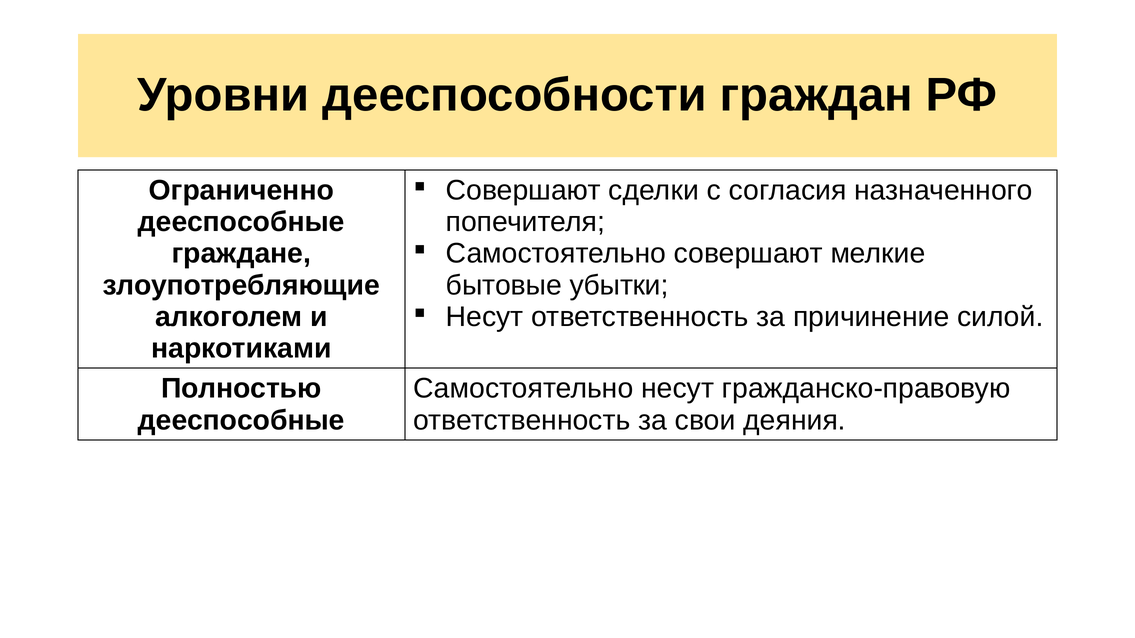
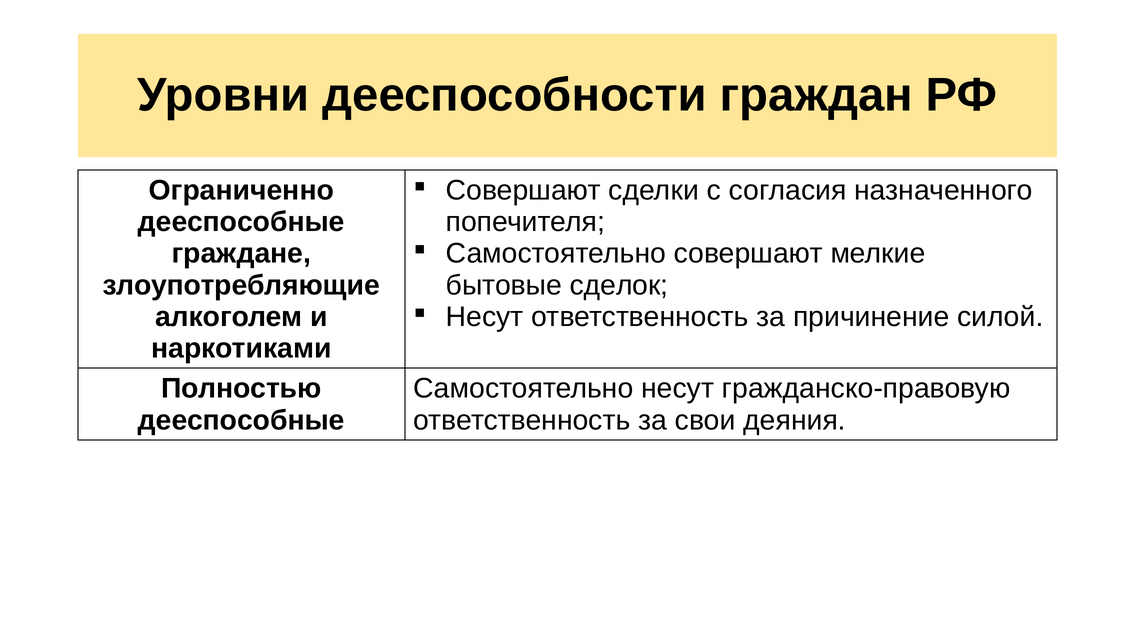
убытки: убытки -> сделок
